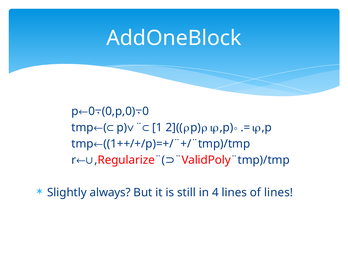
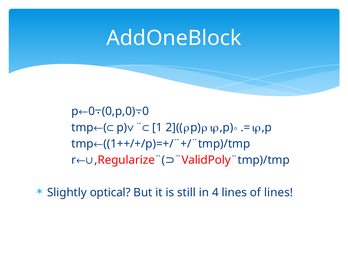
always: always -> optical
